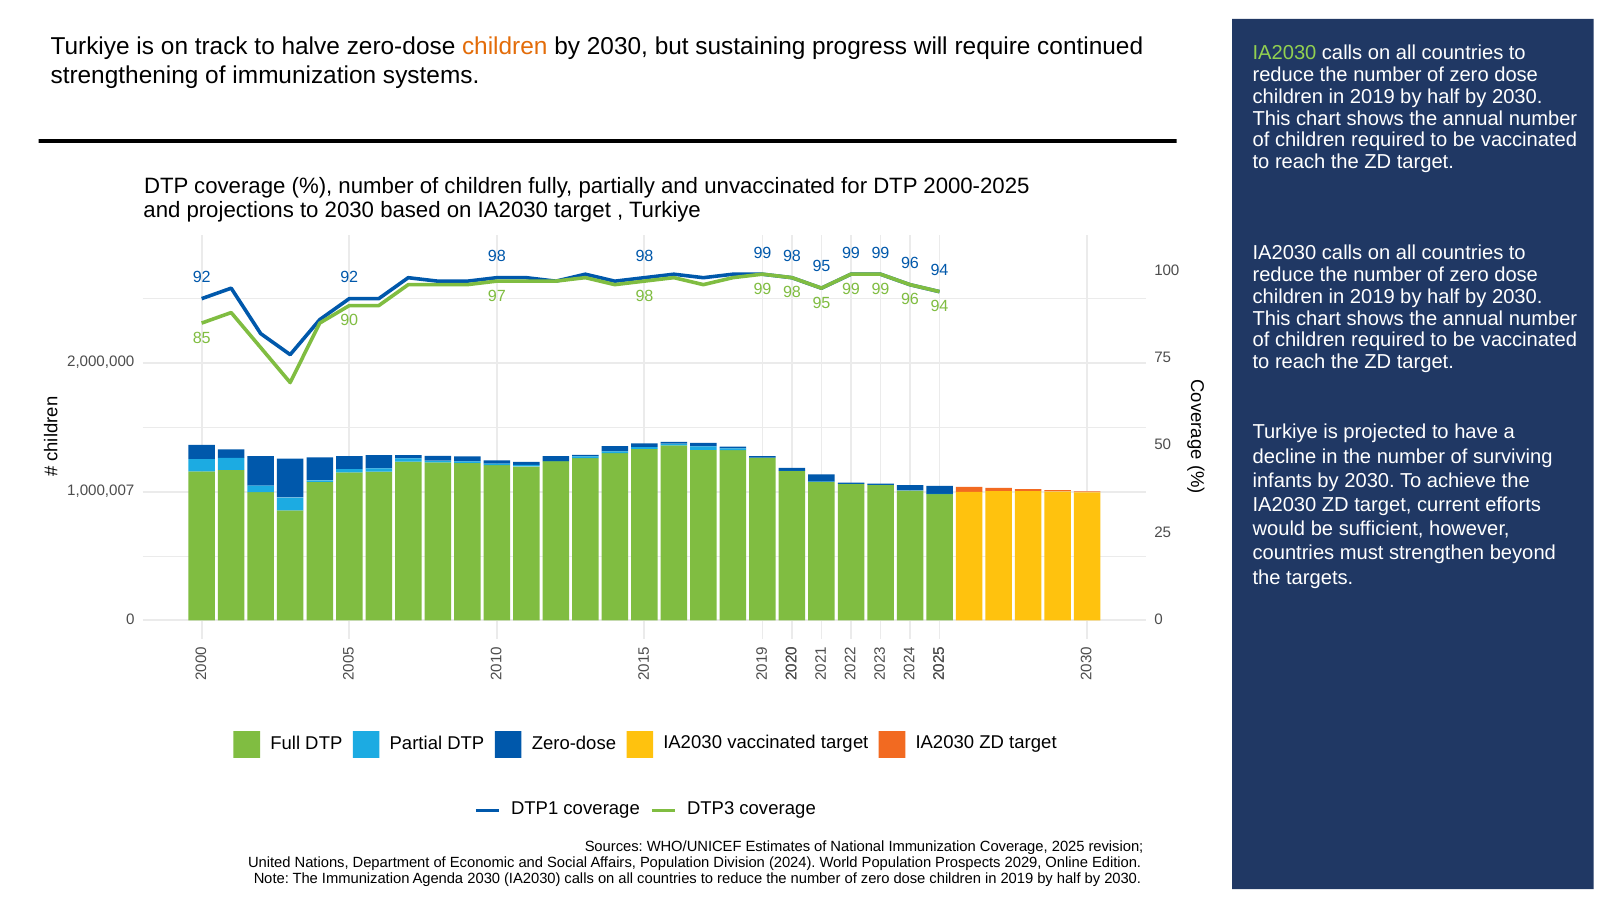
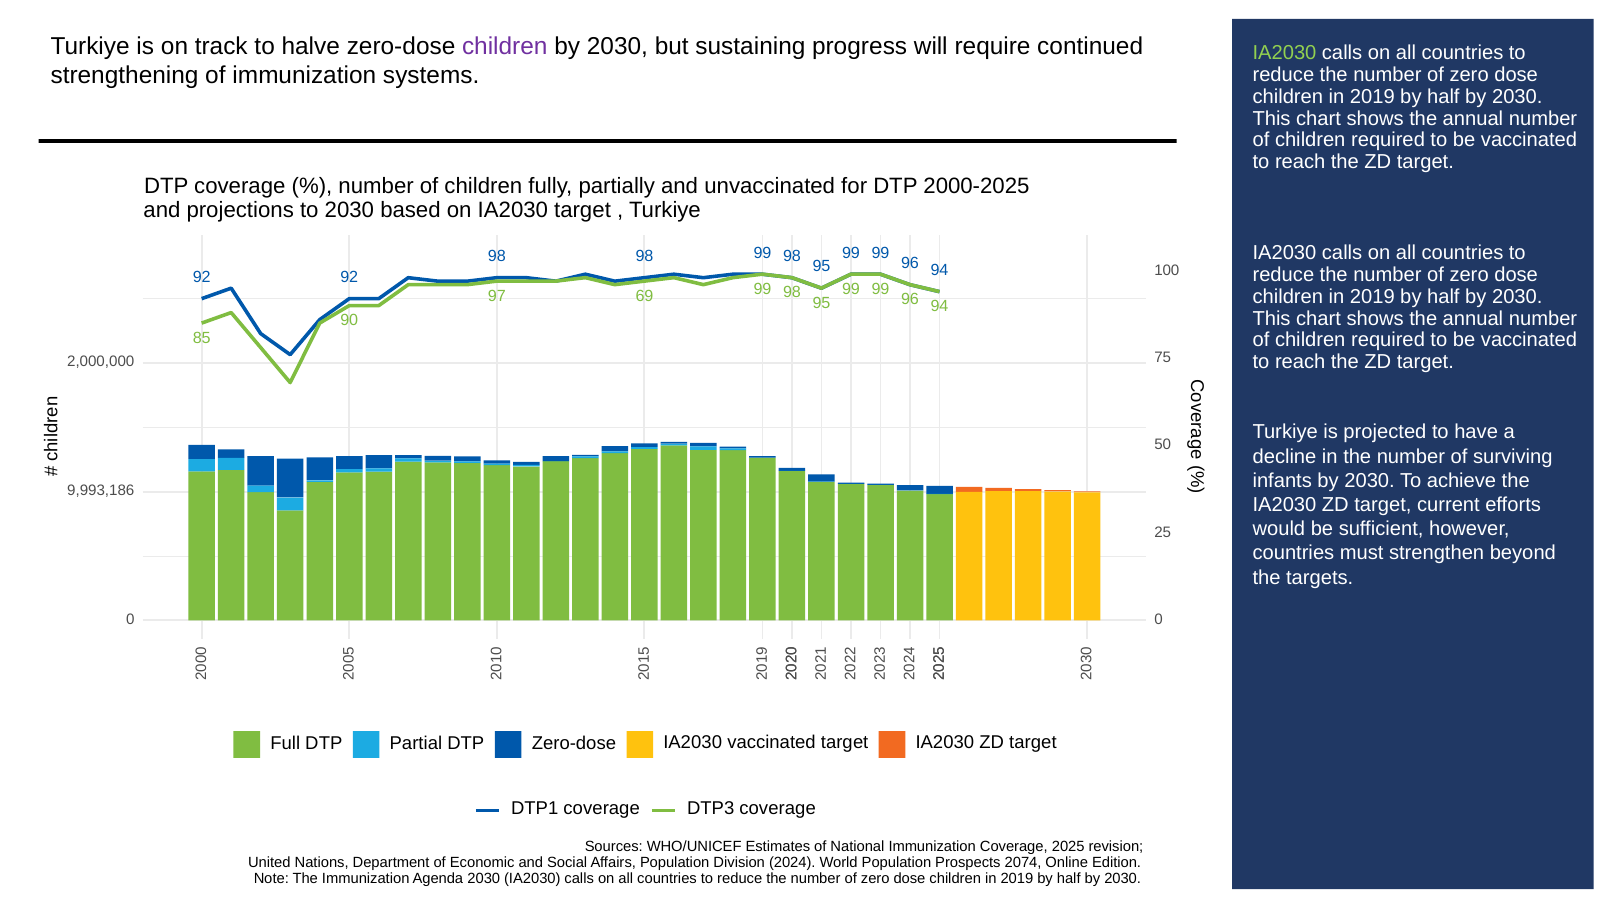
children at (505, 47) colour: orange -> purple
97 98: 98 -> 69
1,000,007: 1,000,007 -> 9,993,186
2029: 2029 -> 2074
